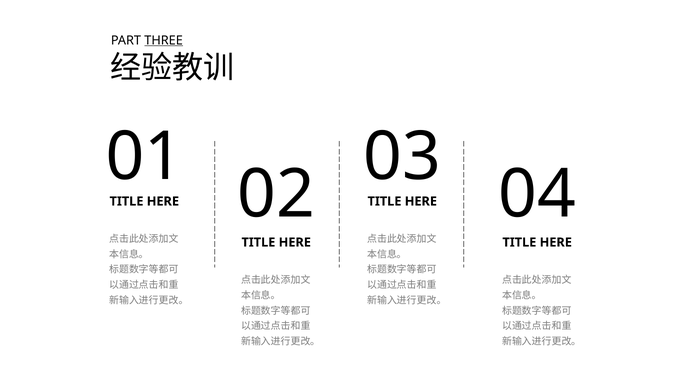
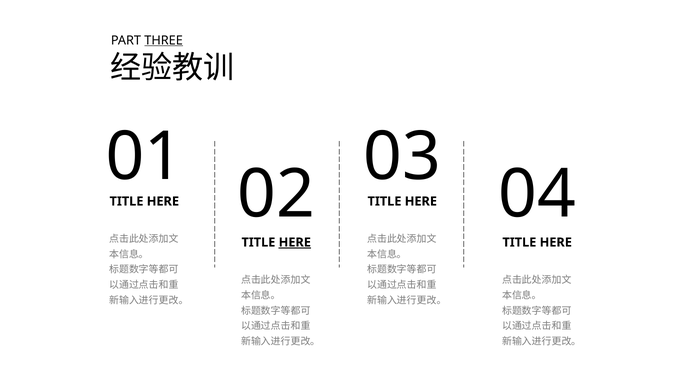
HERE at (295, 243) underline: none -> present
